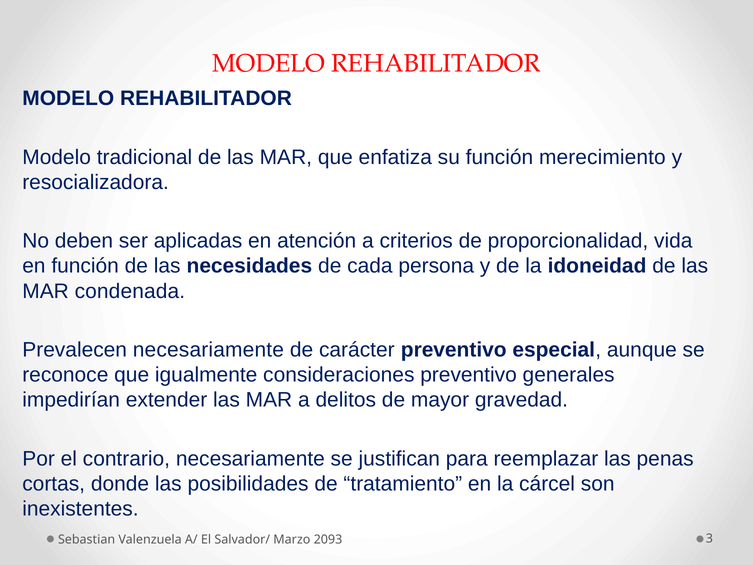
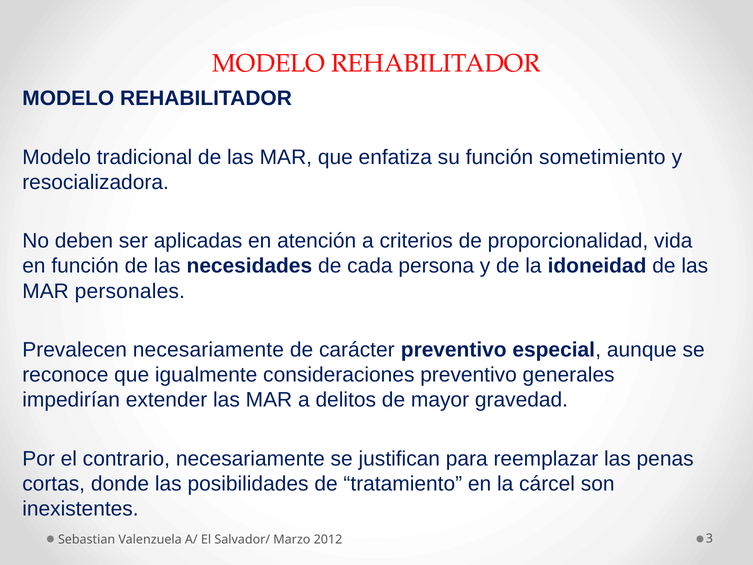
merecimiento: merecimiento -> sometimiento
condenada: condenada -> personales
2093: 2093 -> 2012
